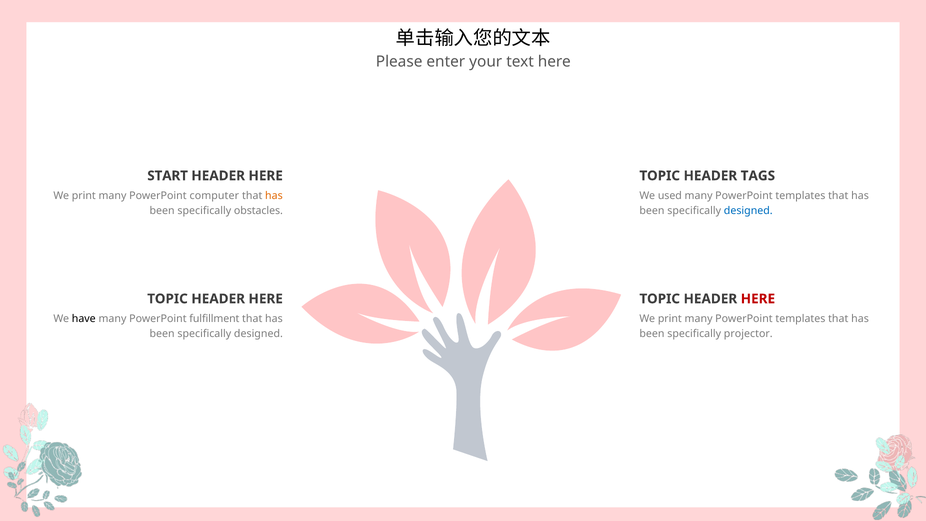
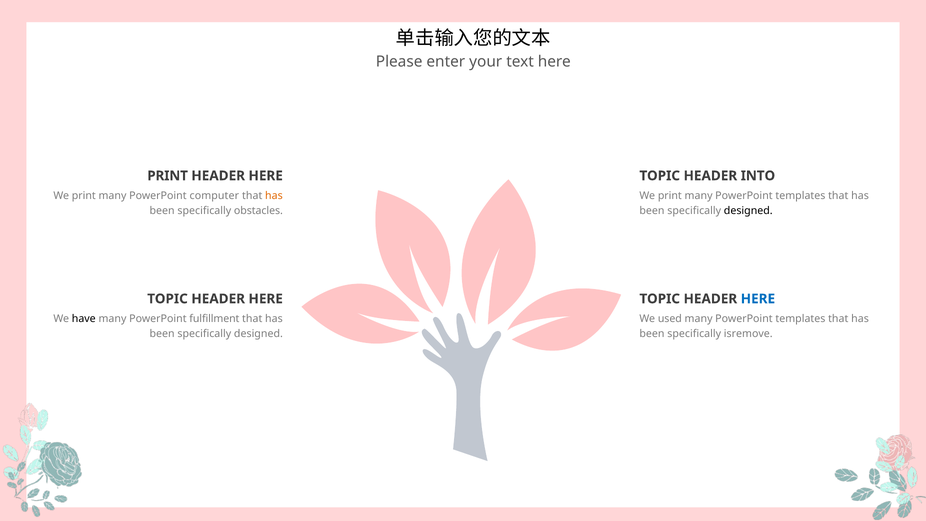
START at (168, 176): START -> PRINT
TAGS: TAGS -> INTO
used at (670, 195): used -> print
designed at (748, 211) colour: blue -> black
HERE at (758, 299) colour: red -> blue
print at (670, 318): print -> used
projector: projector -> isremove
